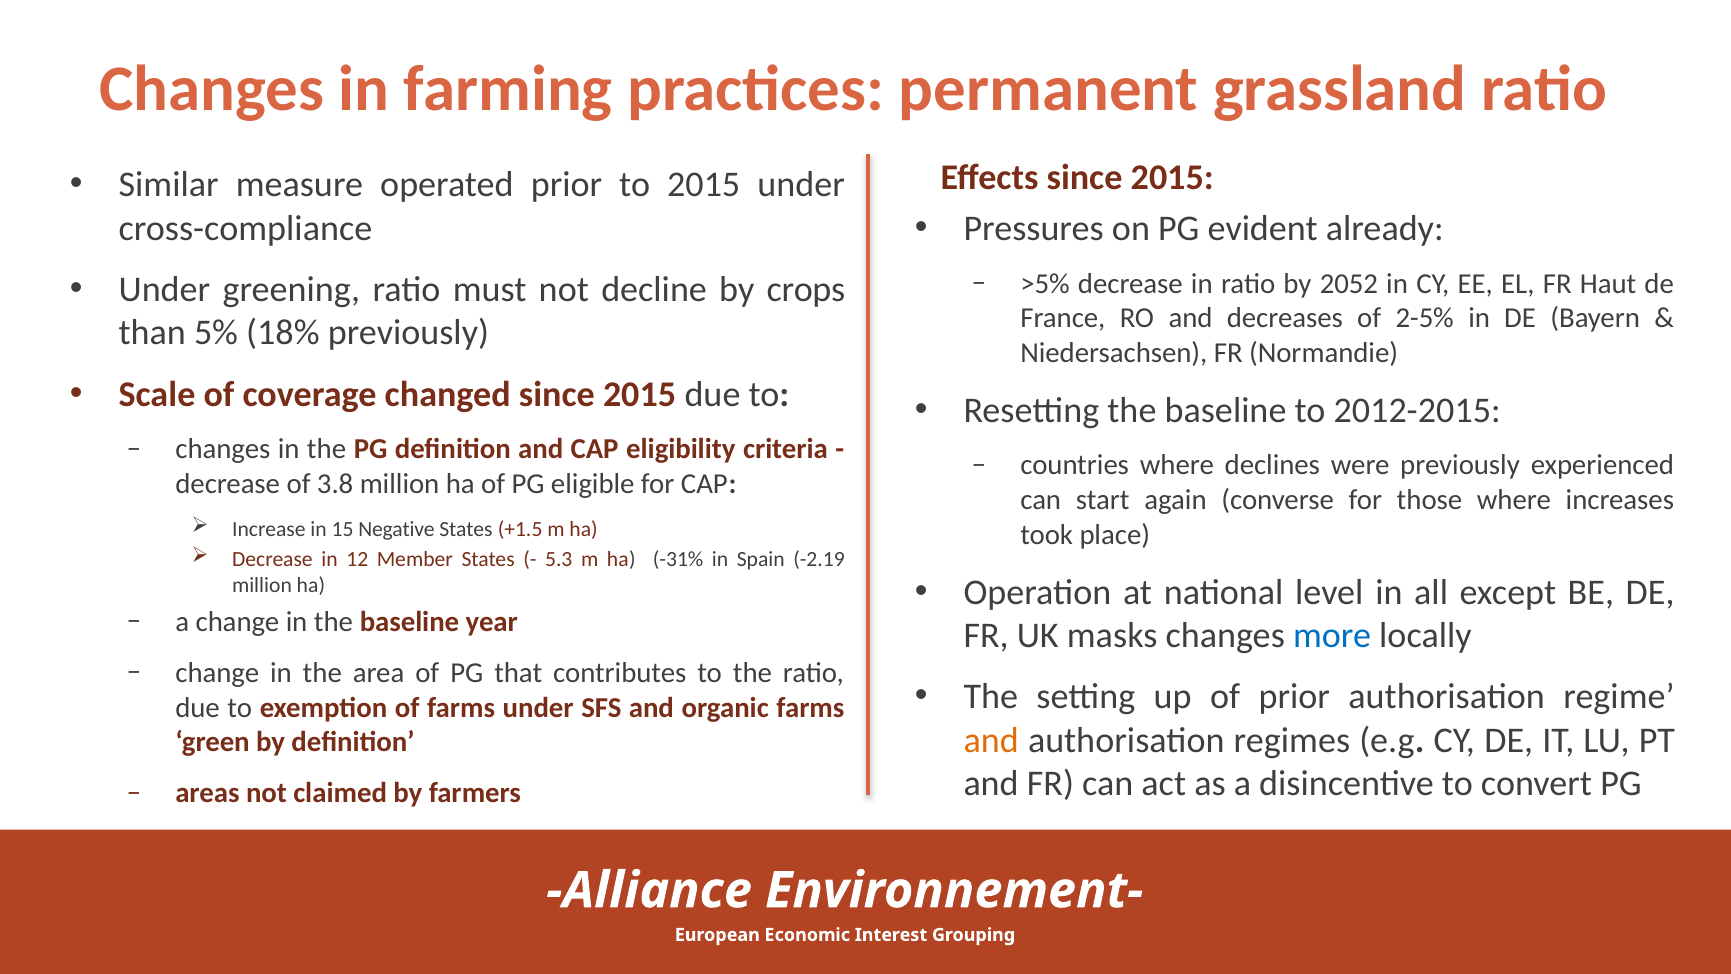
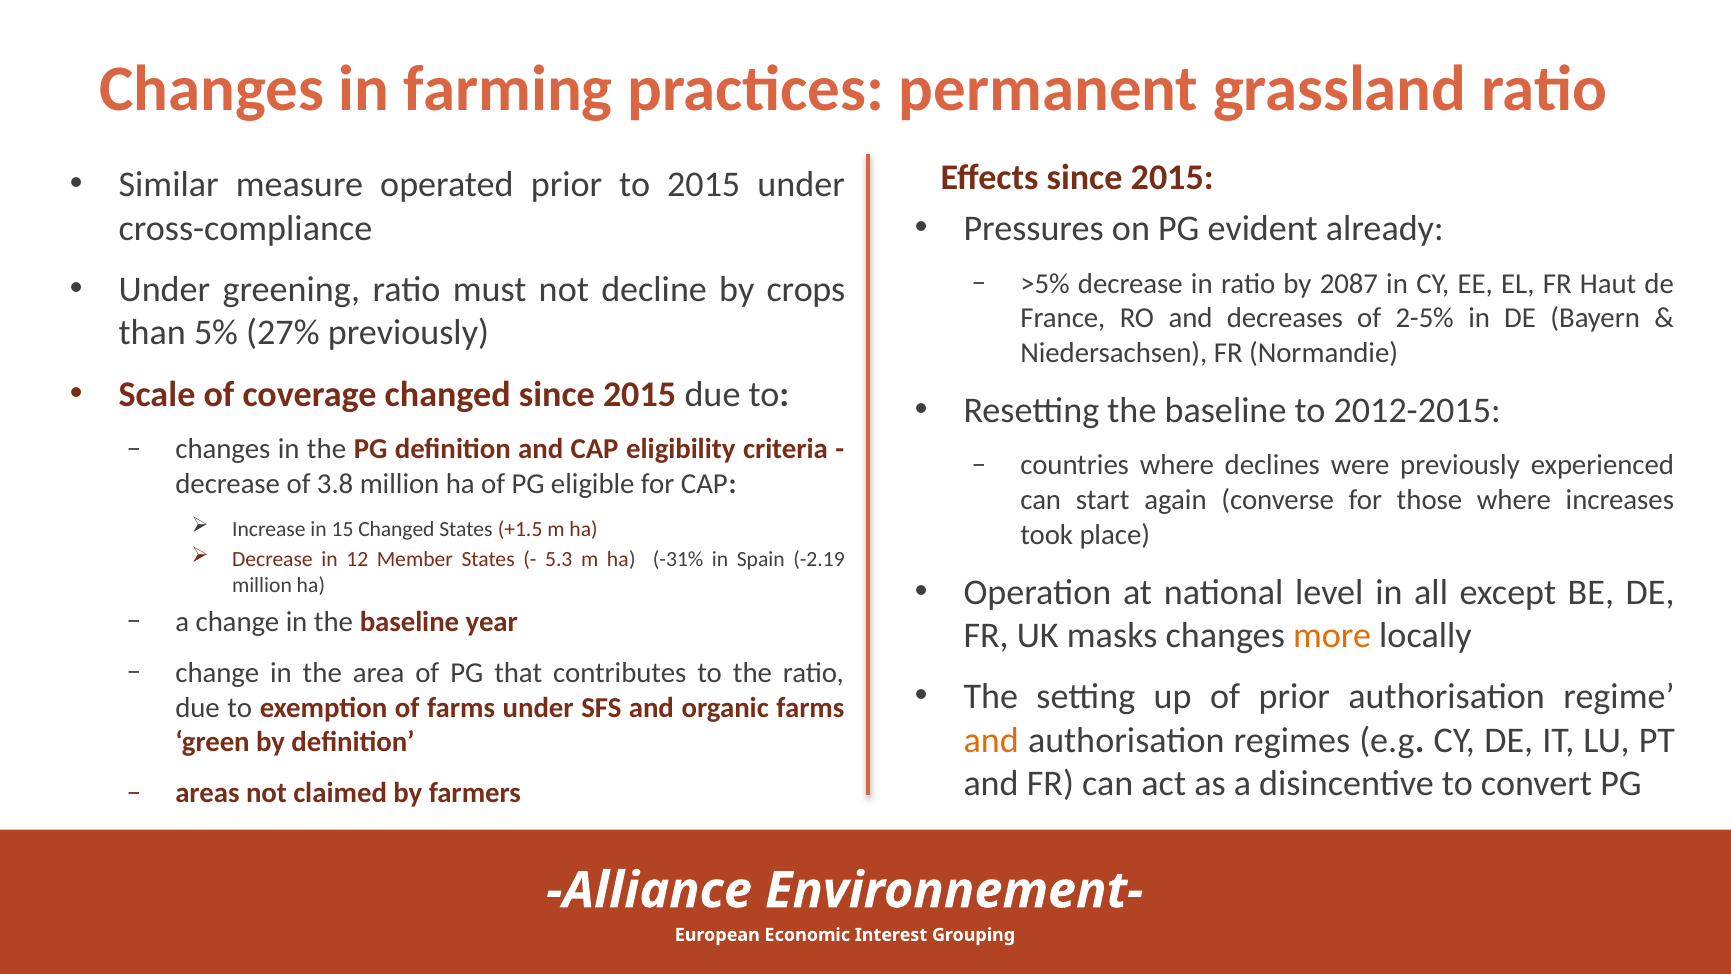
2052: 2052 -> 2087
18%: 18% -> 27%
15 Negative: Negative -> Changed
more colour: blue -> orange
